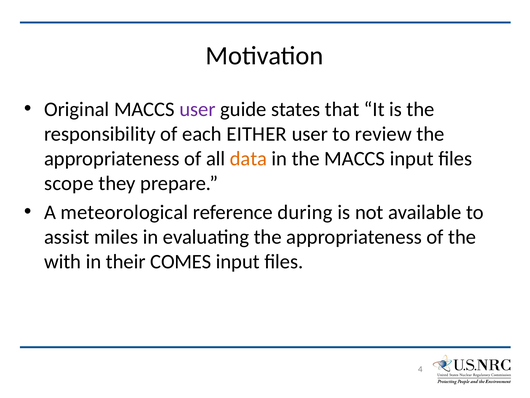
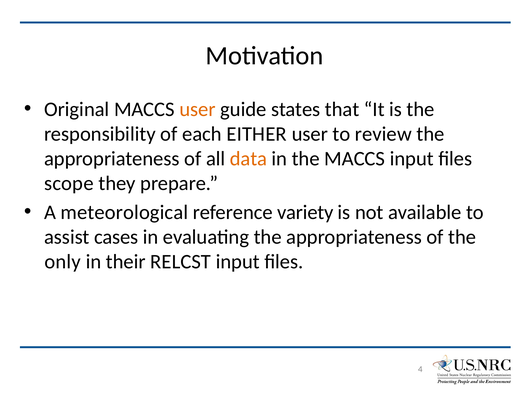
user at (198, 109) colour: purple -> orange
during: during -> variety
miles: miles -> cases
with: with -> only
COMES: COMES -> RELCST
